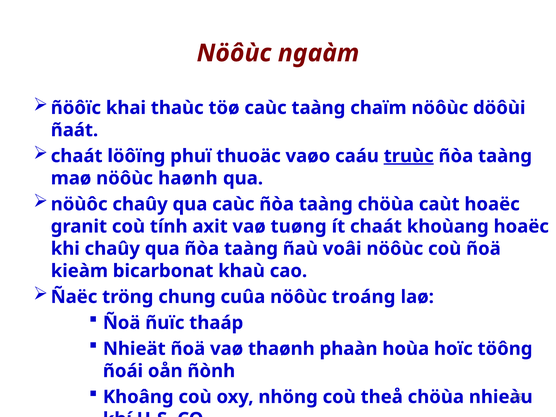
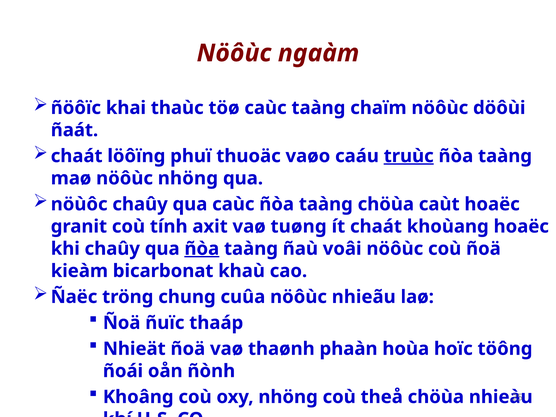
nöôùc haønh: haønh -> nhöng
ñòa at (202, 249) underline: none -> present
troáng: troáng -> nhieãu
